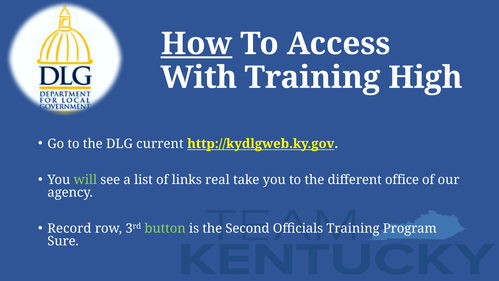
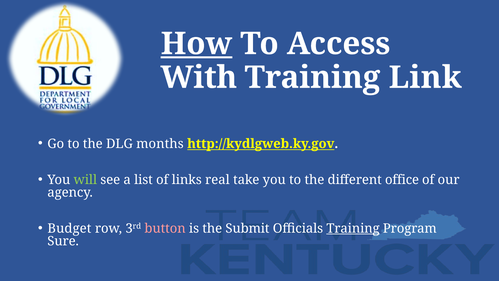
High: High -> Link
current: current -> months
Record: Record -> Budget
button colour: light green -> pink
Second: Second -> Submit
Training at (353, 228) underline: none -> present
